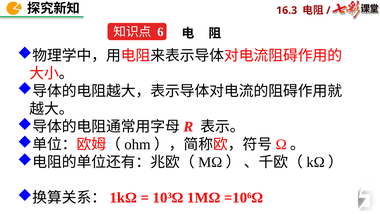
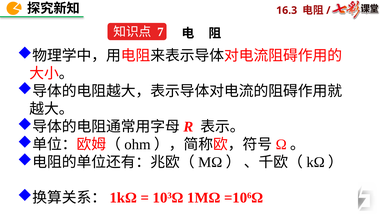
6: 6 -> 7
